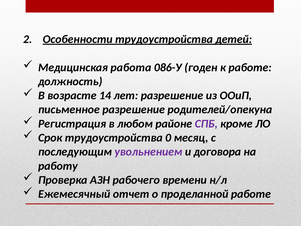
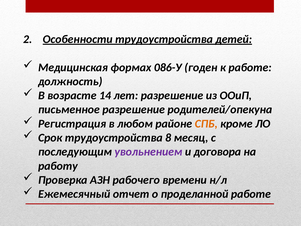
работа: работа -> формах
СПБ colour: purple -> orange
0: 0 -> 8
